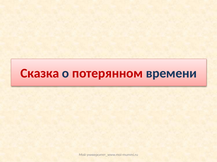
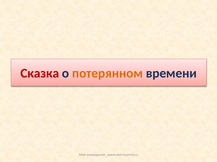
потерянном colour: red -> orange
